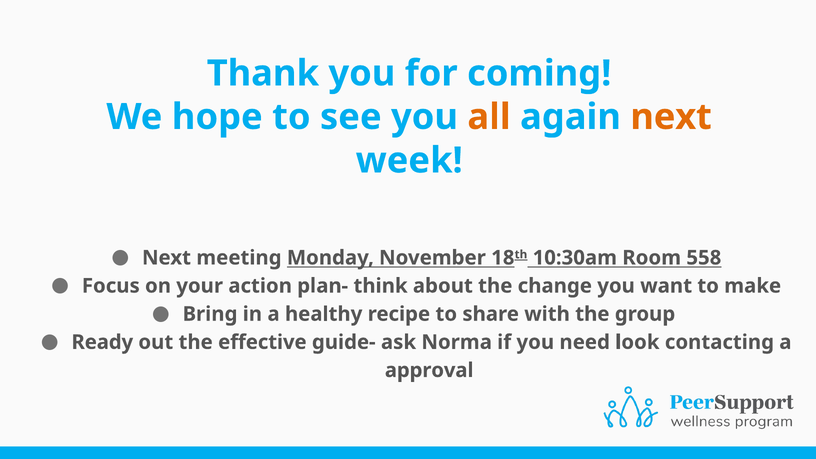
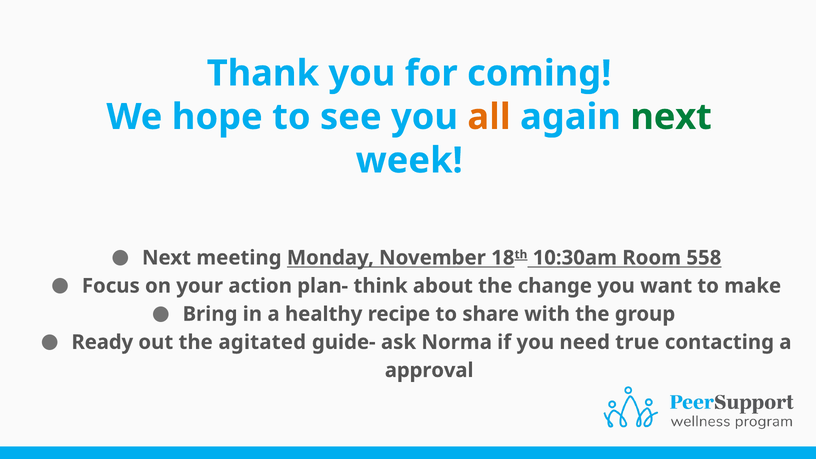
next at (671, 117) colour: orange -> green
effective: effective -> agitated
look: look -> true
